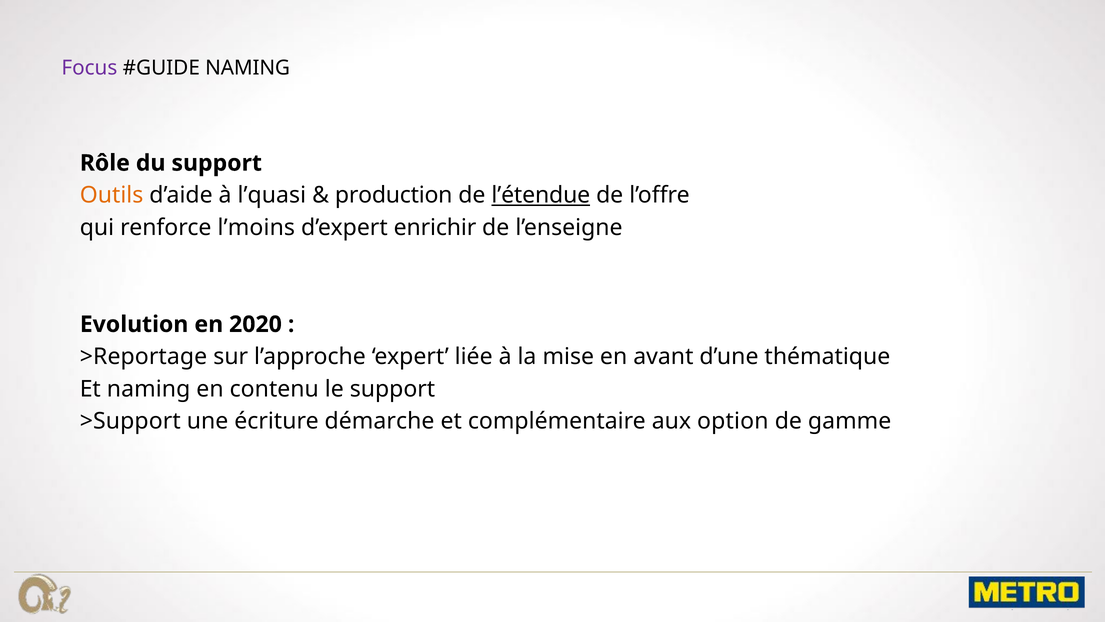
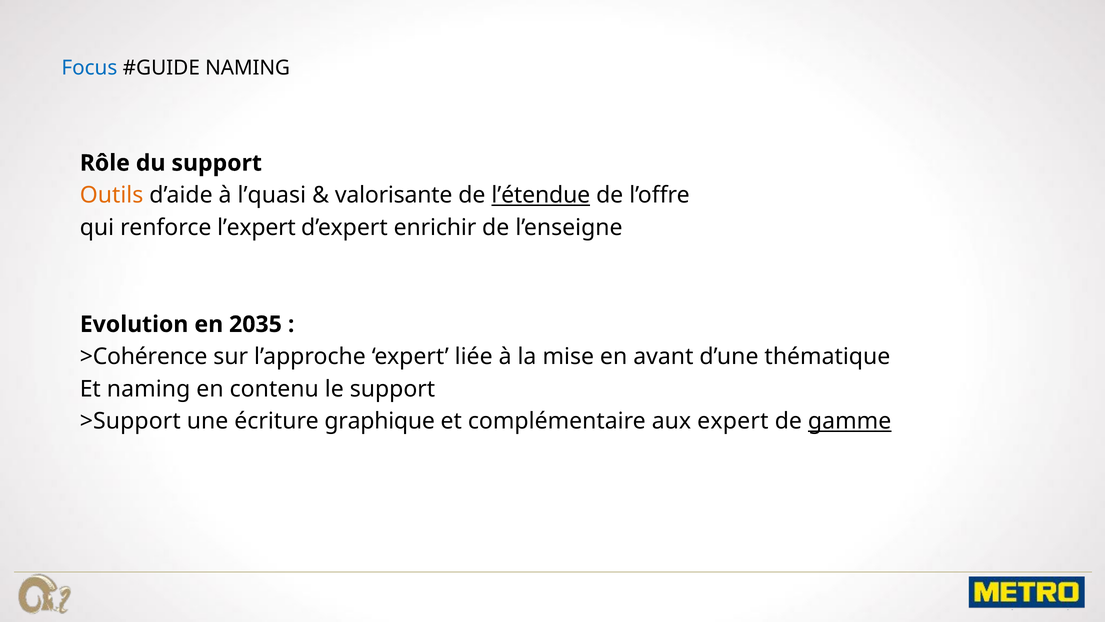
Focus colour: purple -> blue
production: production -> valorisante
l’moins: l’moins -> l’expert
2020: 2020 -> 2035
>Reportage: >Reportage -> >Cohérence
démarche: démarche -> graphique
aux option: option -> expert
gamme underline: none -> present
